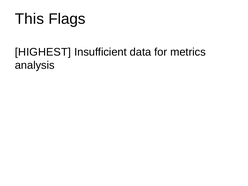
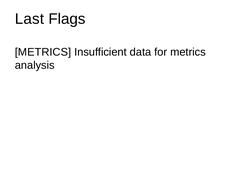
This: This -> Last
HIGHEST at (43, 52): HIGHEST -> METRICS
